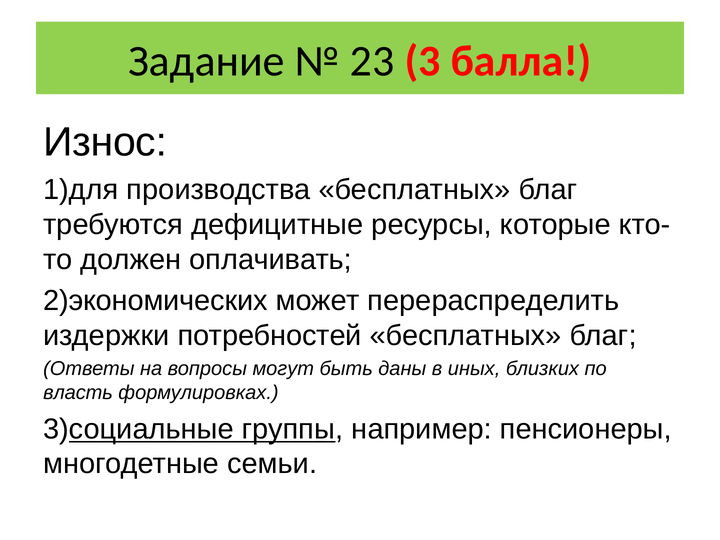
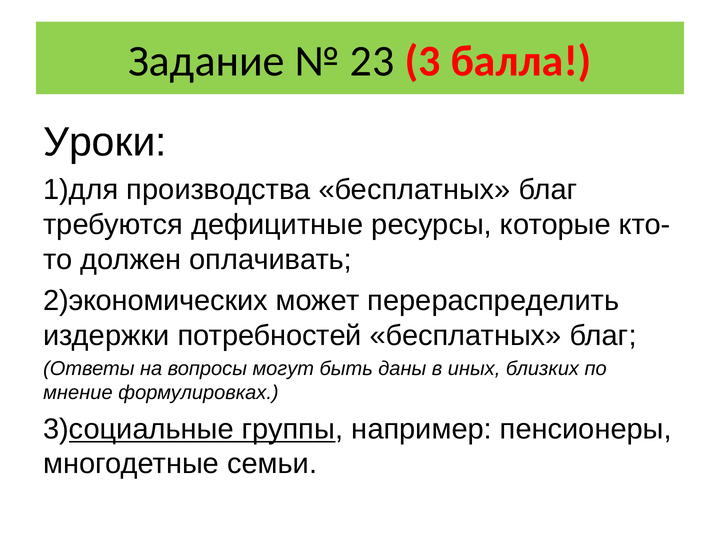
Износ: Износ -> Уроки
власть: власть -> мнение
